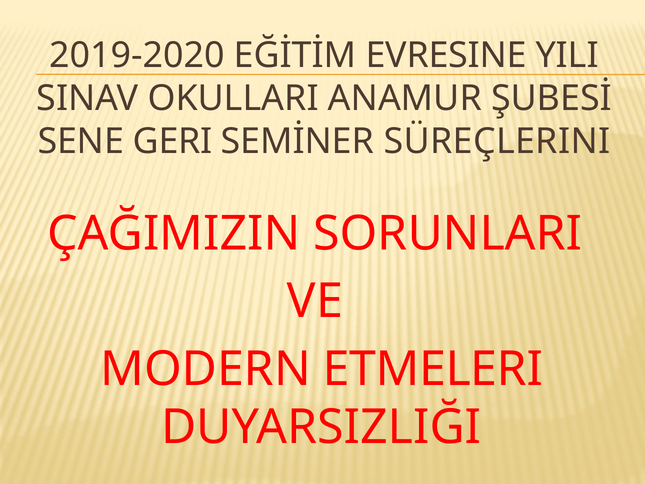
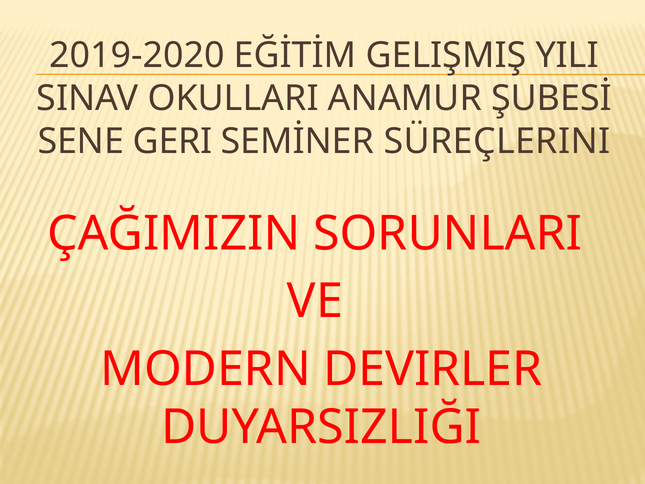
EVRESINE: EVRESINE -> GELIŞMIŞ
ETMELERI: ETMELERI -> DEVIRLER
